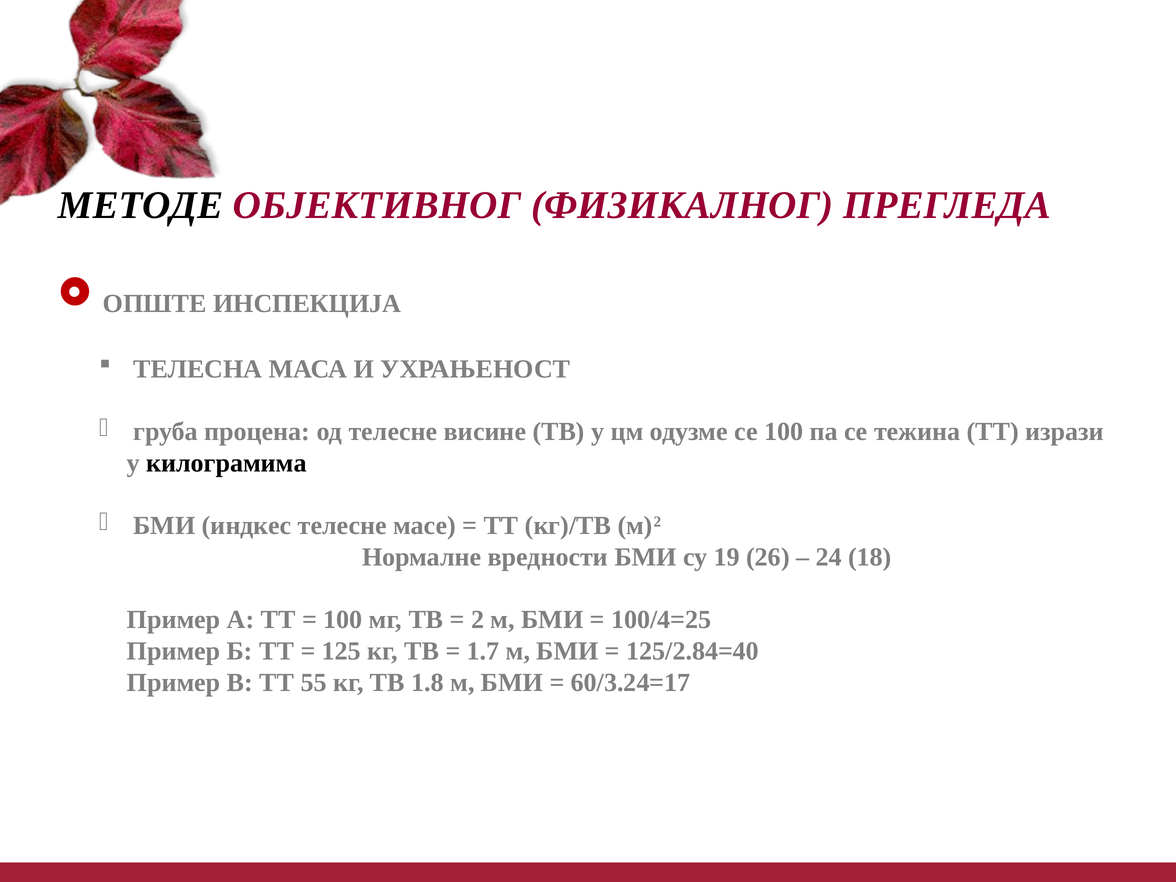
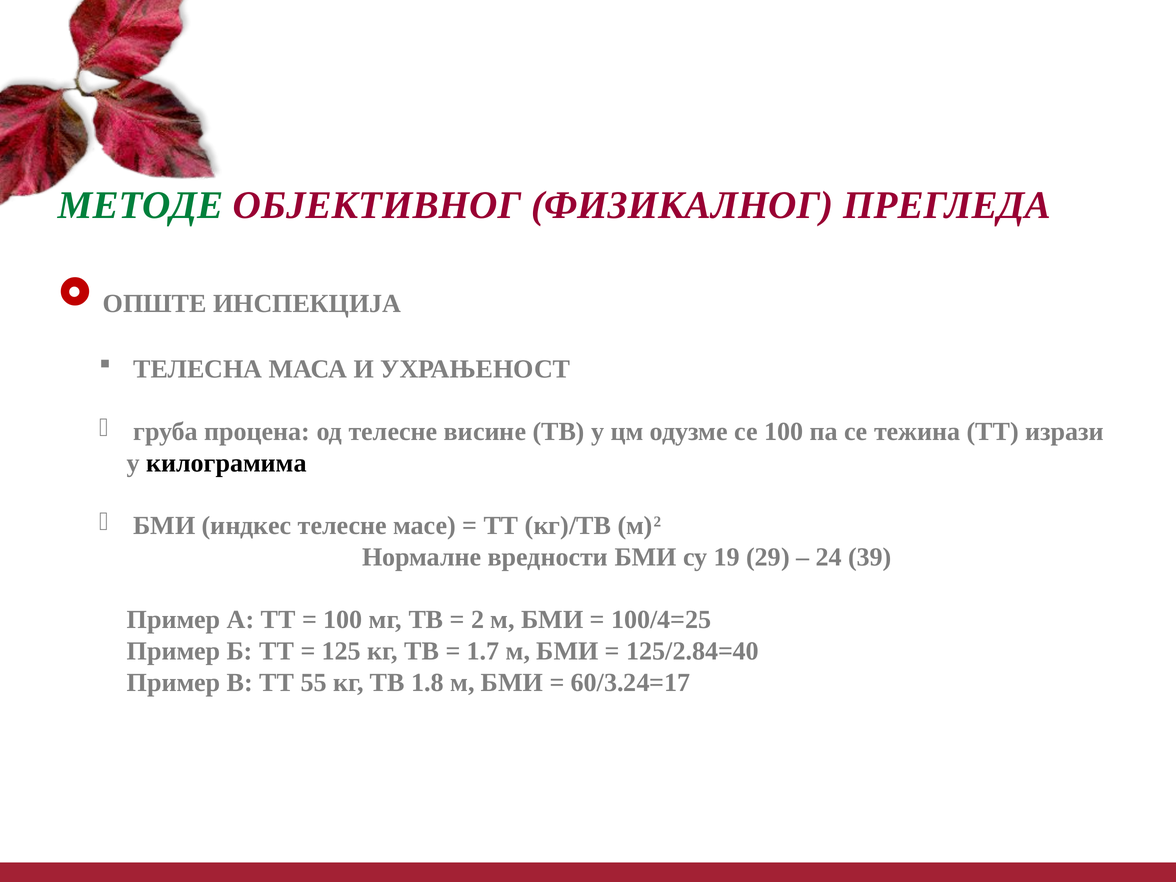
МЕТОДЕ colour: black -> green
26: 26 -> 29
18: 18 -> 39
